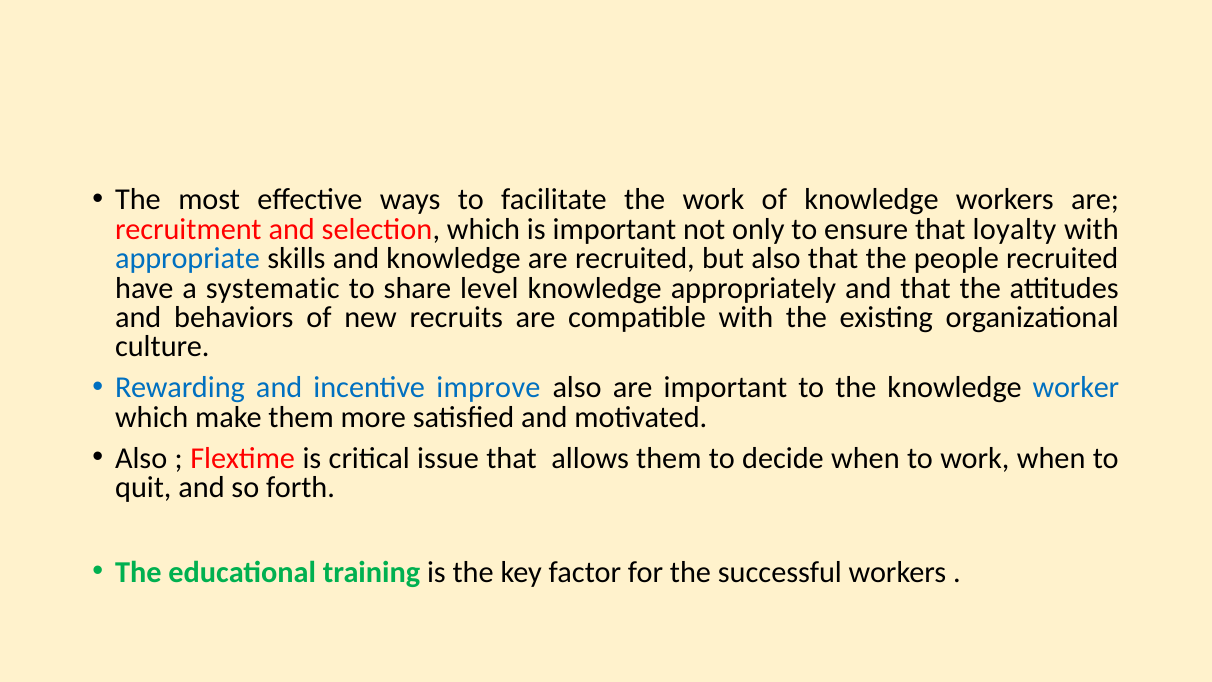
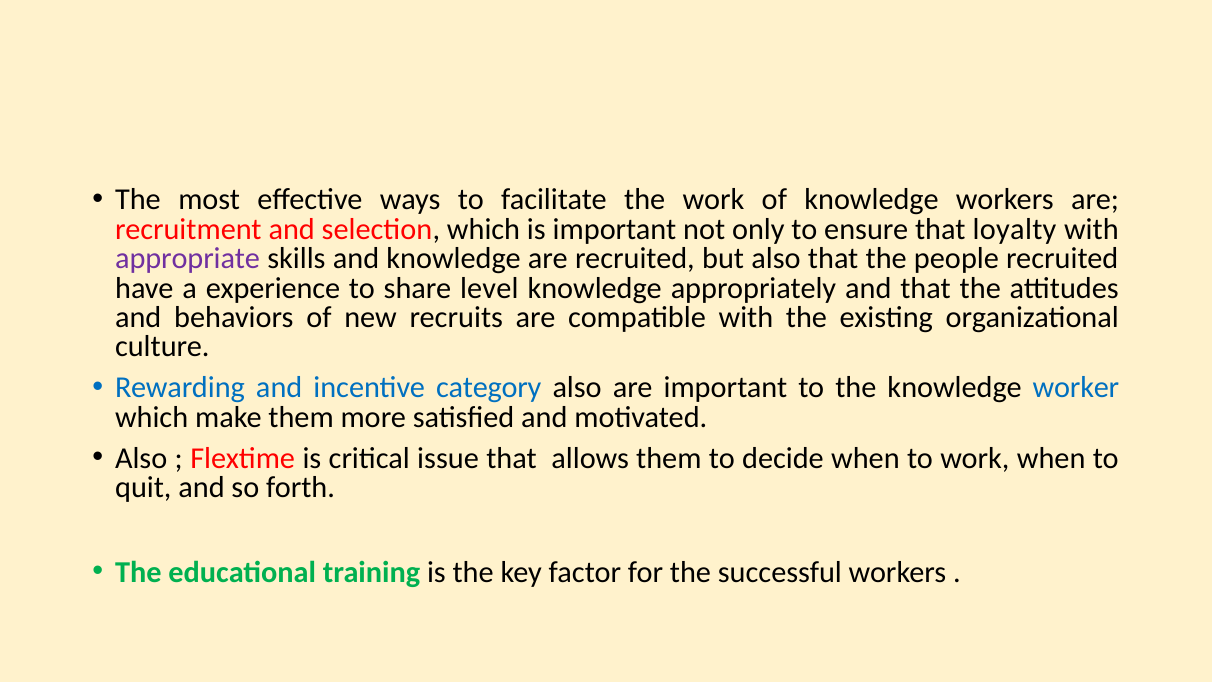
appropriate colour: blue -> purple
systematic: systematic -> experience
improve: improve -> category
